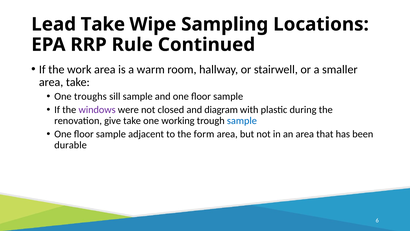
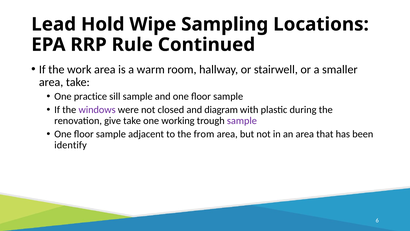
Lead Take: Take -> Hold
troughs: troughs -> practice
sample at (242, 121) colour: blue -> purple
form: form -> from
durable: durable -> identify
